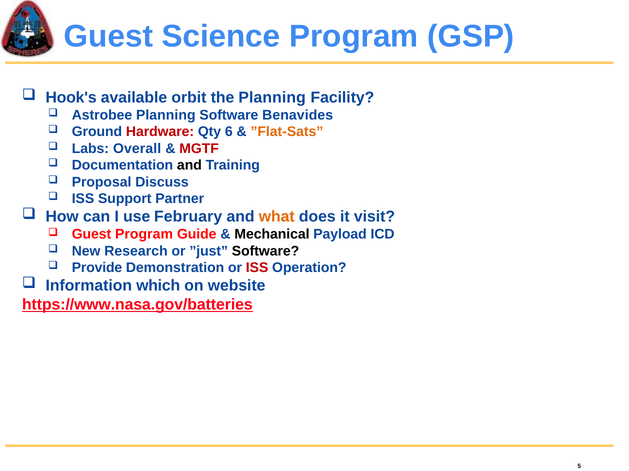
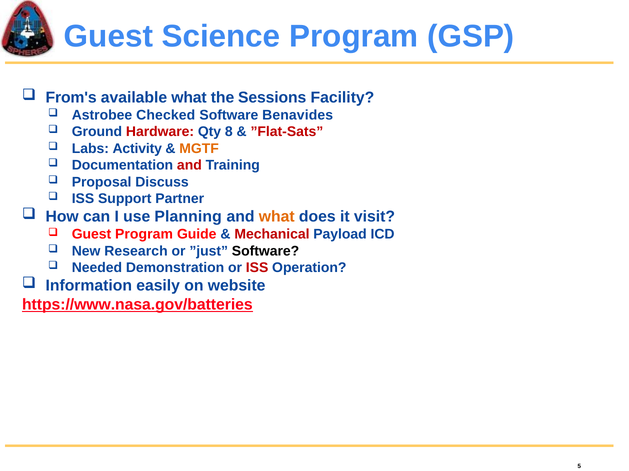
Hook's: Hook's -> From's
available orbit: orbit -> what
the Planning: Planning -> Sessions
Astrobee Planning: Planning -> Checked
6: 6 -> 8
”Flat-Sats colour: orange -> red
Overall: Overall -> Activity
MGTF colour: red -> orange
and at (189, 166) colour: black -> red
February: February -> Planning
Mechanical colour: black -> red
Provide: Provide -> Needed
which: which -> easily
